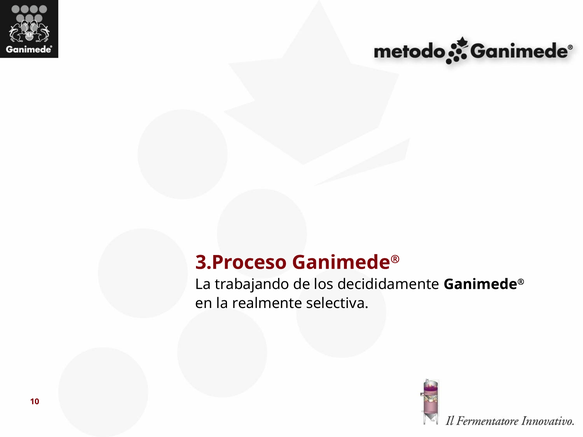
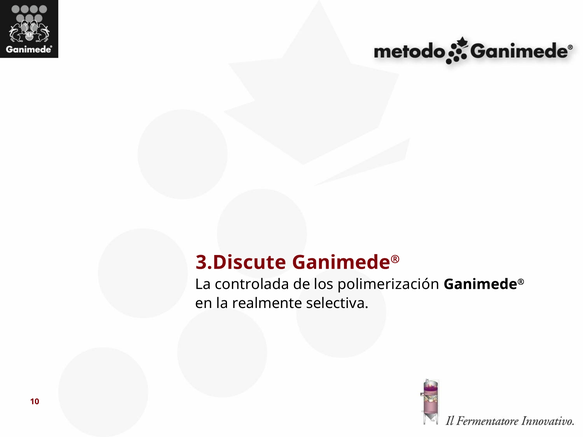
3.Proceso: 3.Proceso -> 3.Discute
trabajando: trabajando -> controlada
decididamente: decididamente -> polimerización
